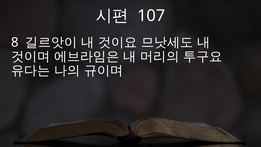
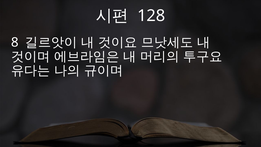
107: 107 -> 128
